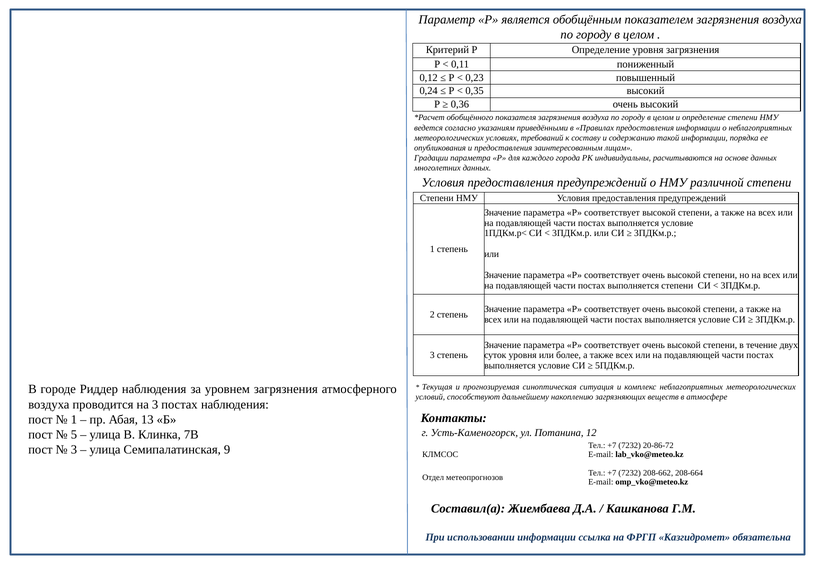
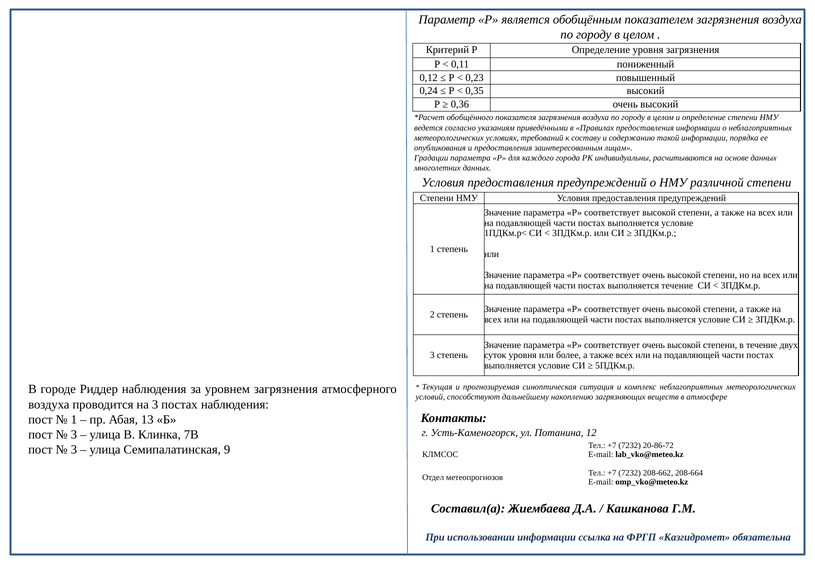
выполняется степени: степени -> течение
5 at (74, 435): 5 -> 3
